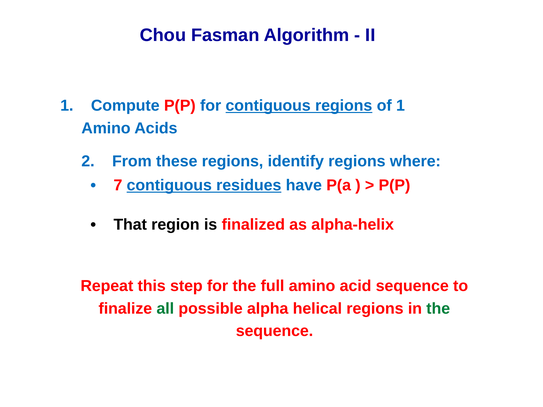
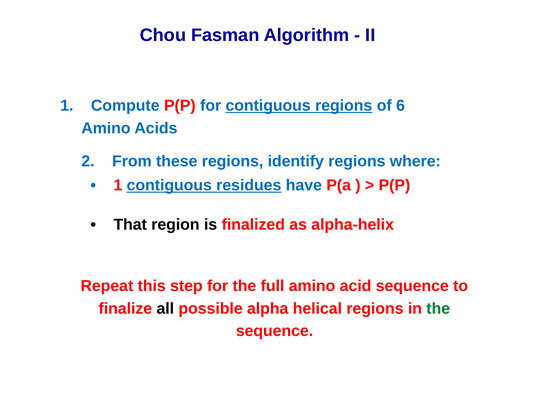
of 1: 1 -> 6
7 at (118, 185): 7 -> 1
all colour: green -> black
